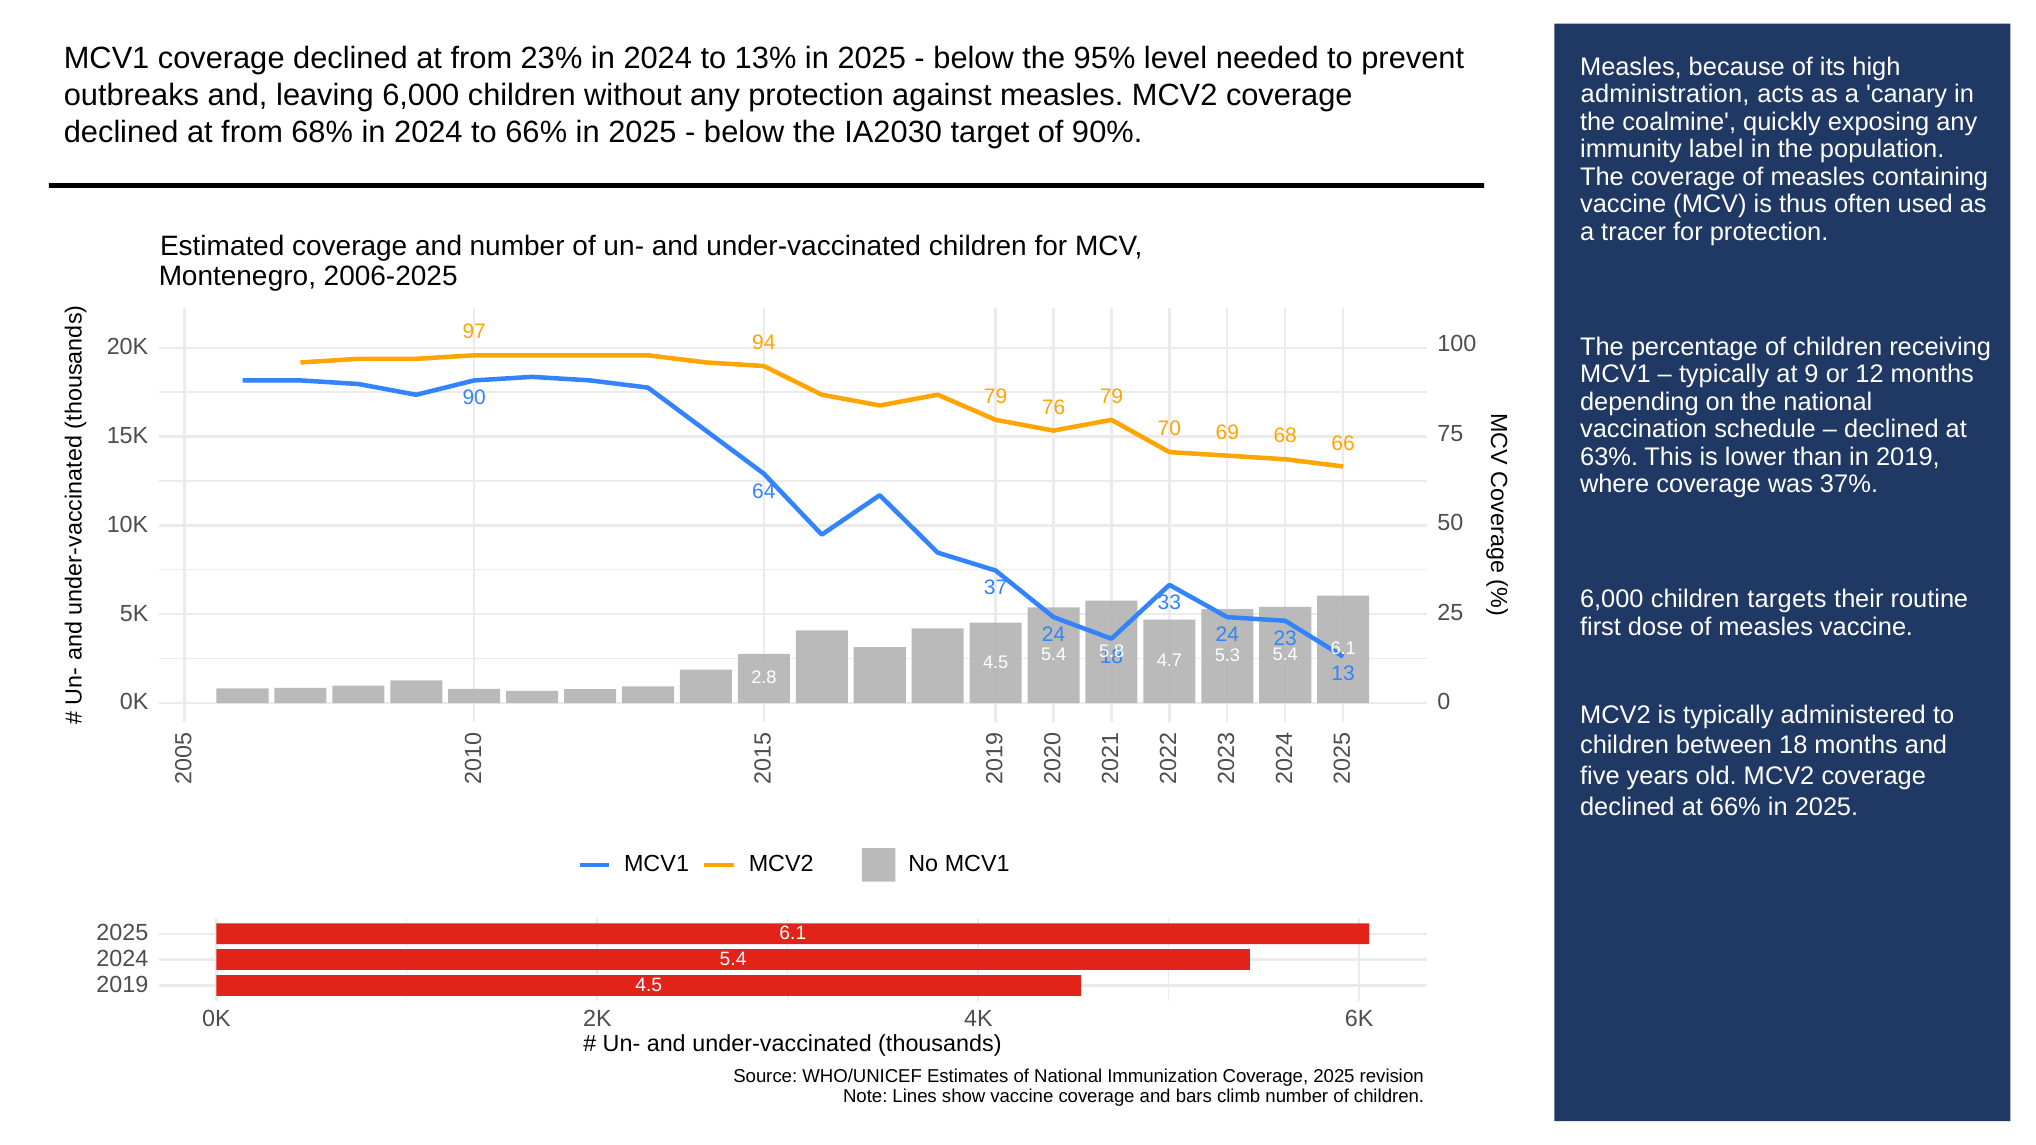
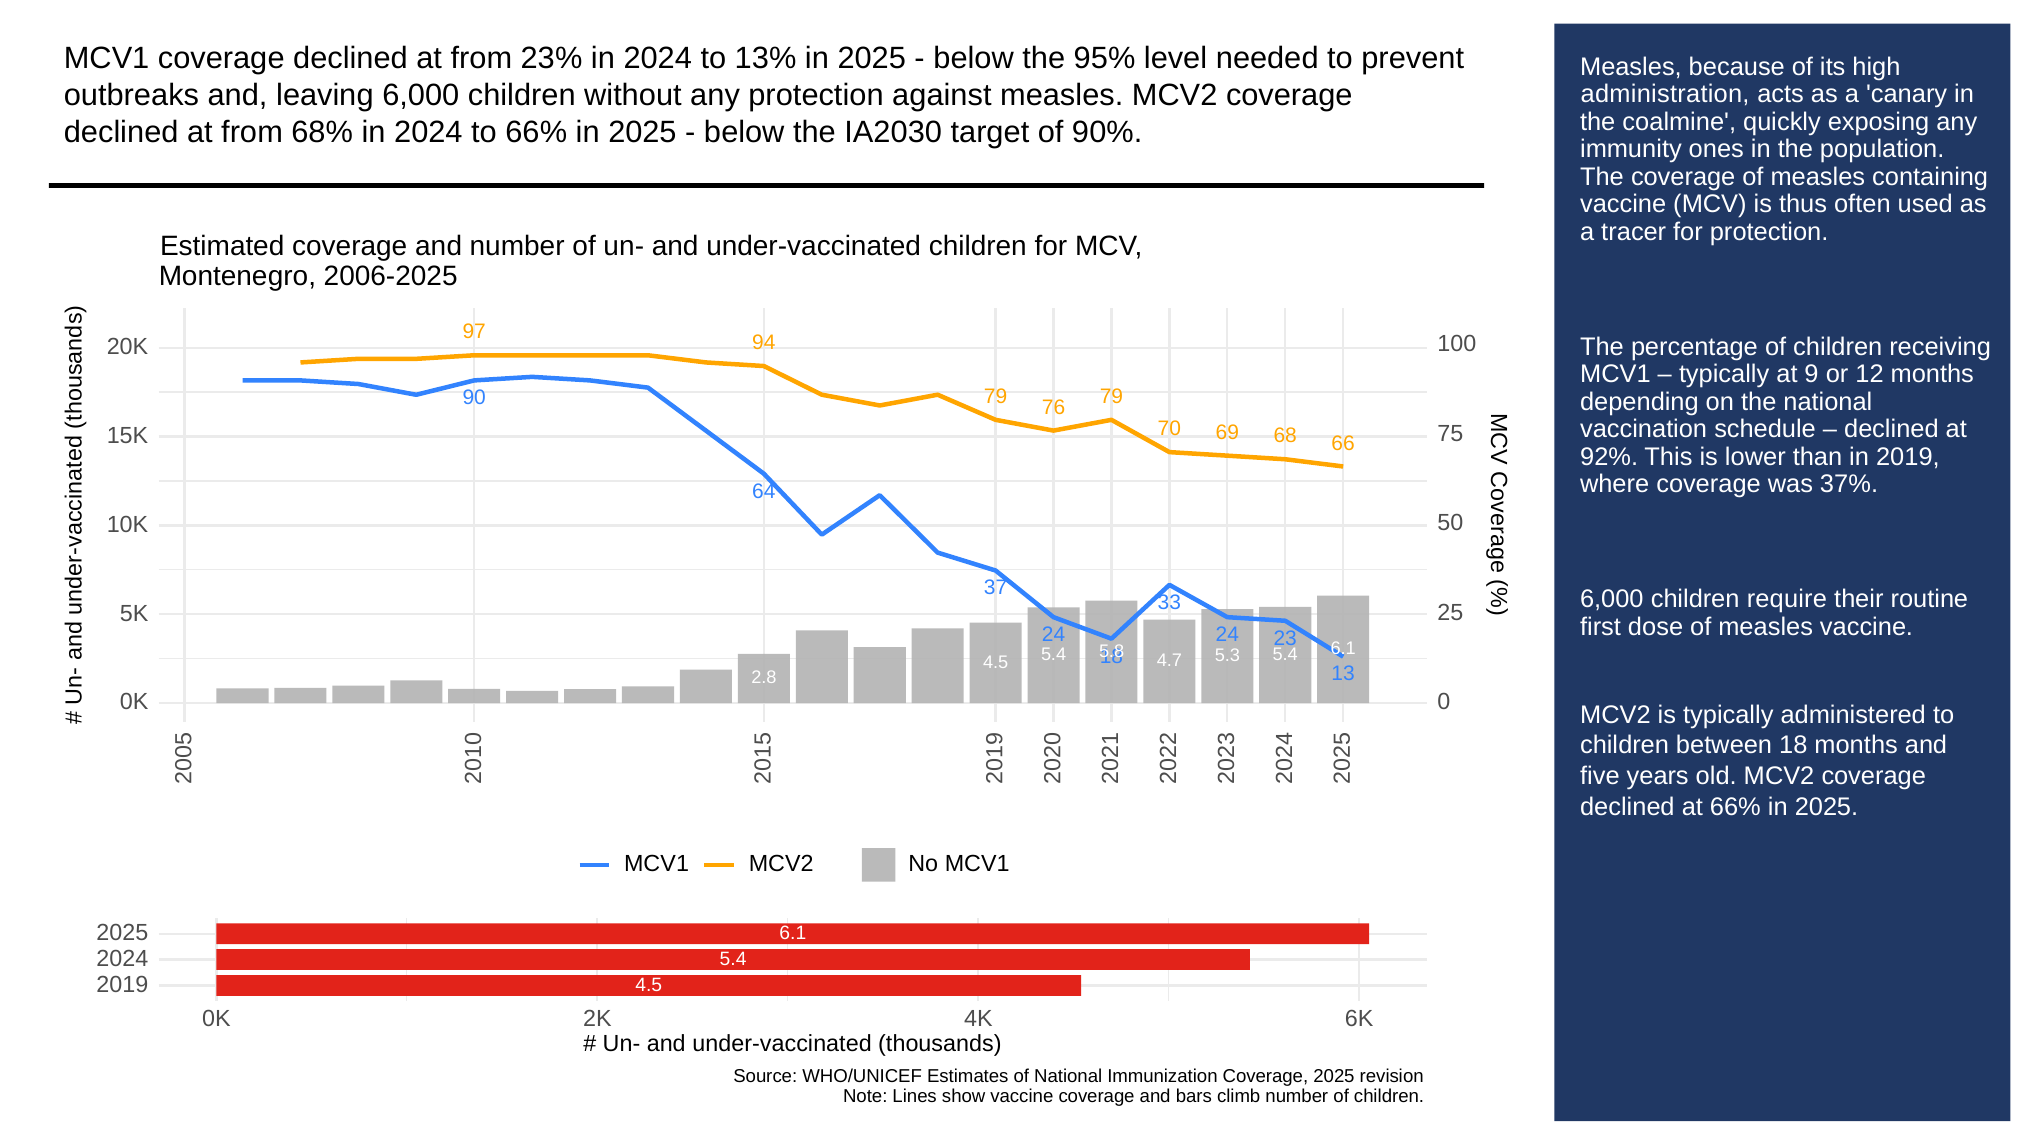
label: label -> ones
63%: 63% -> 92%
targets: targets -> require
